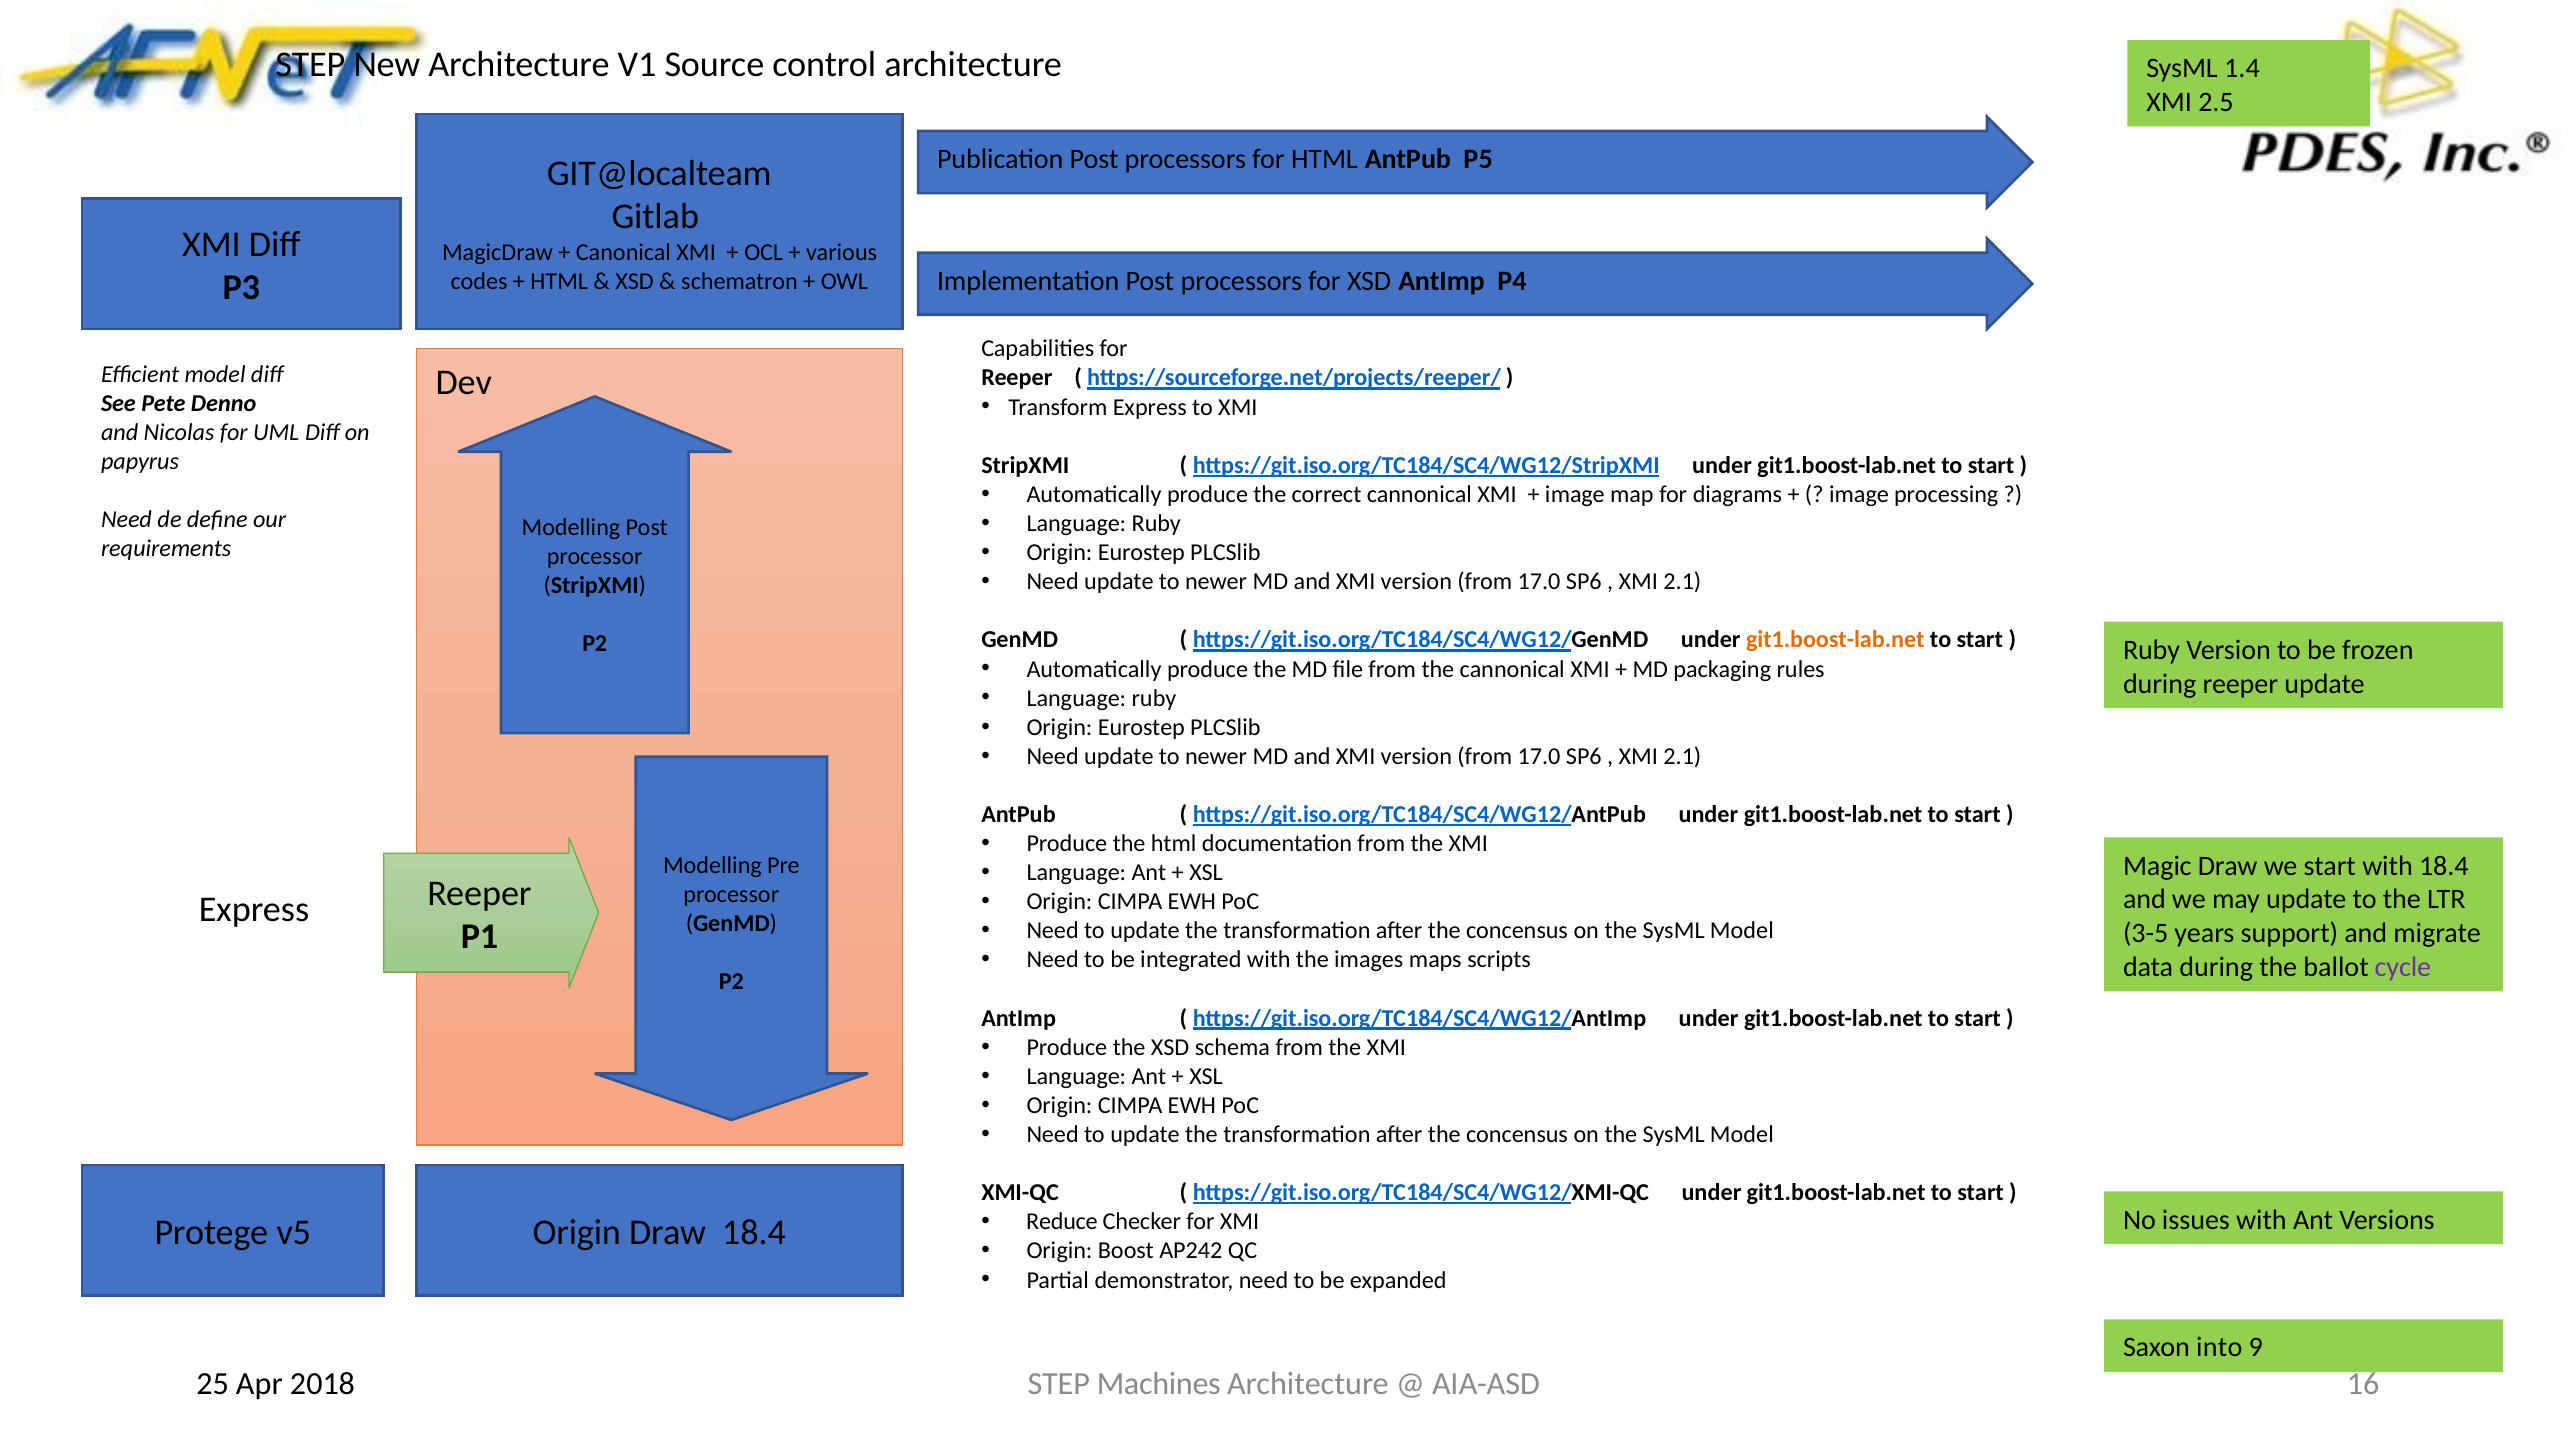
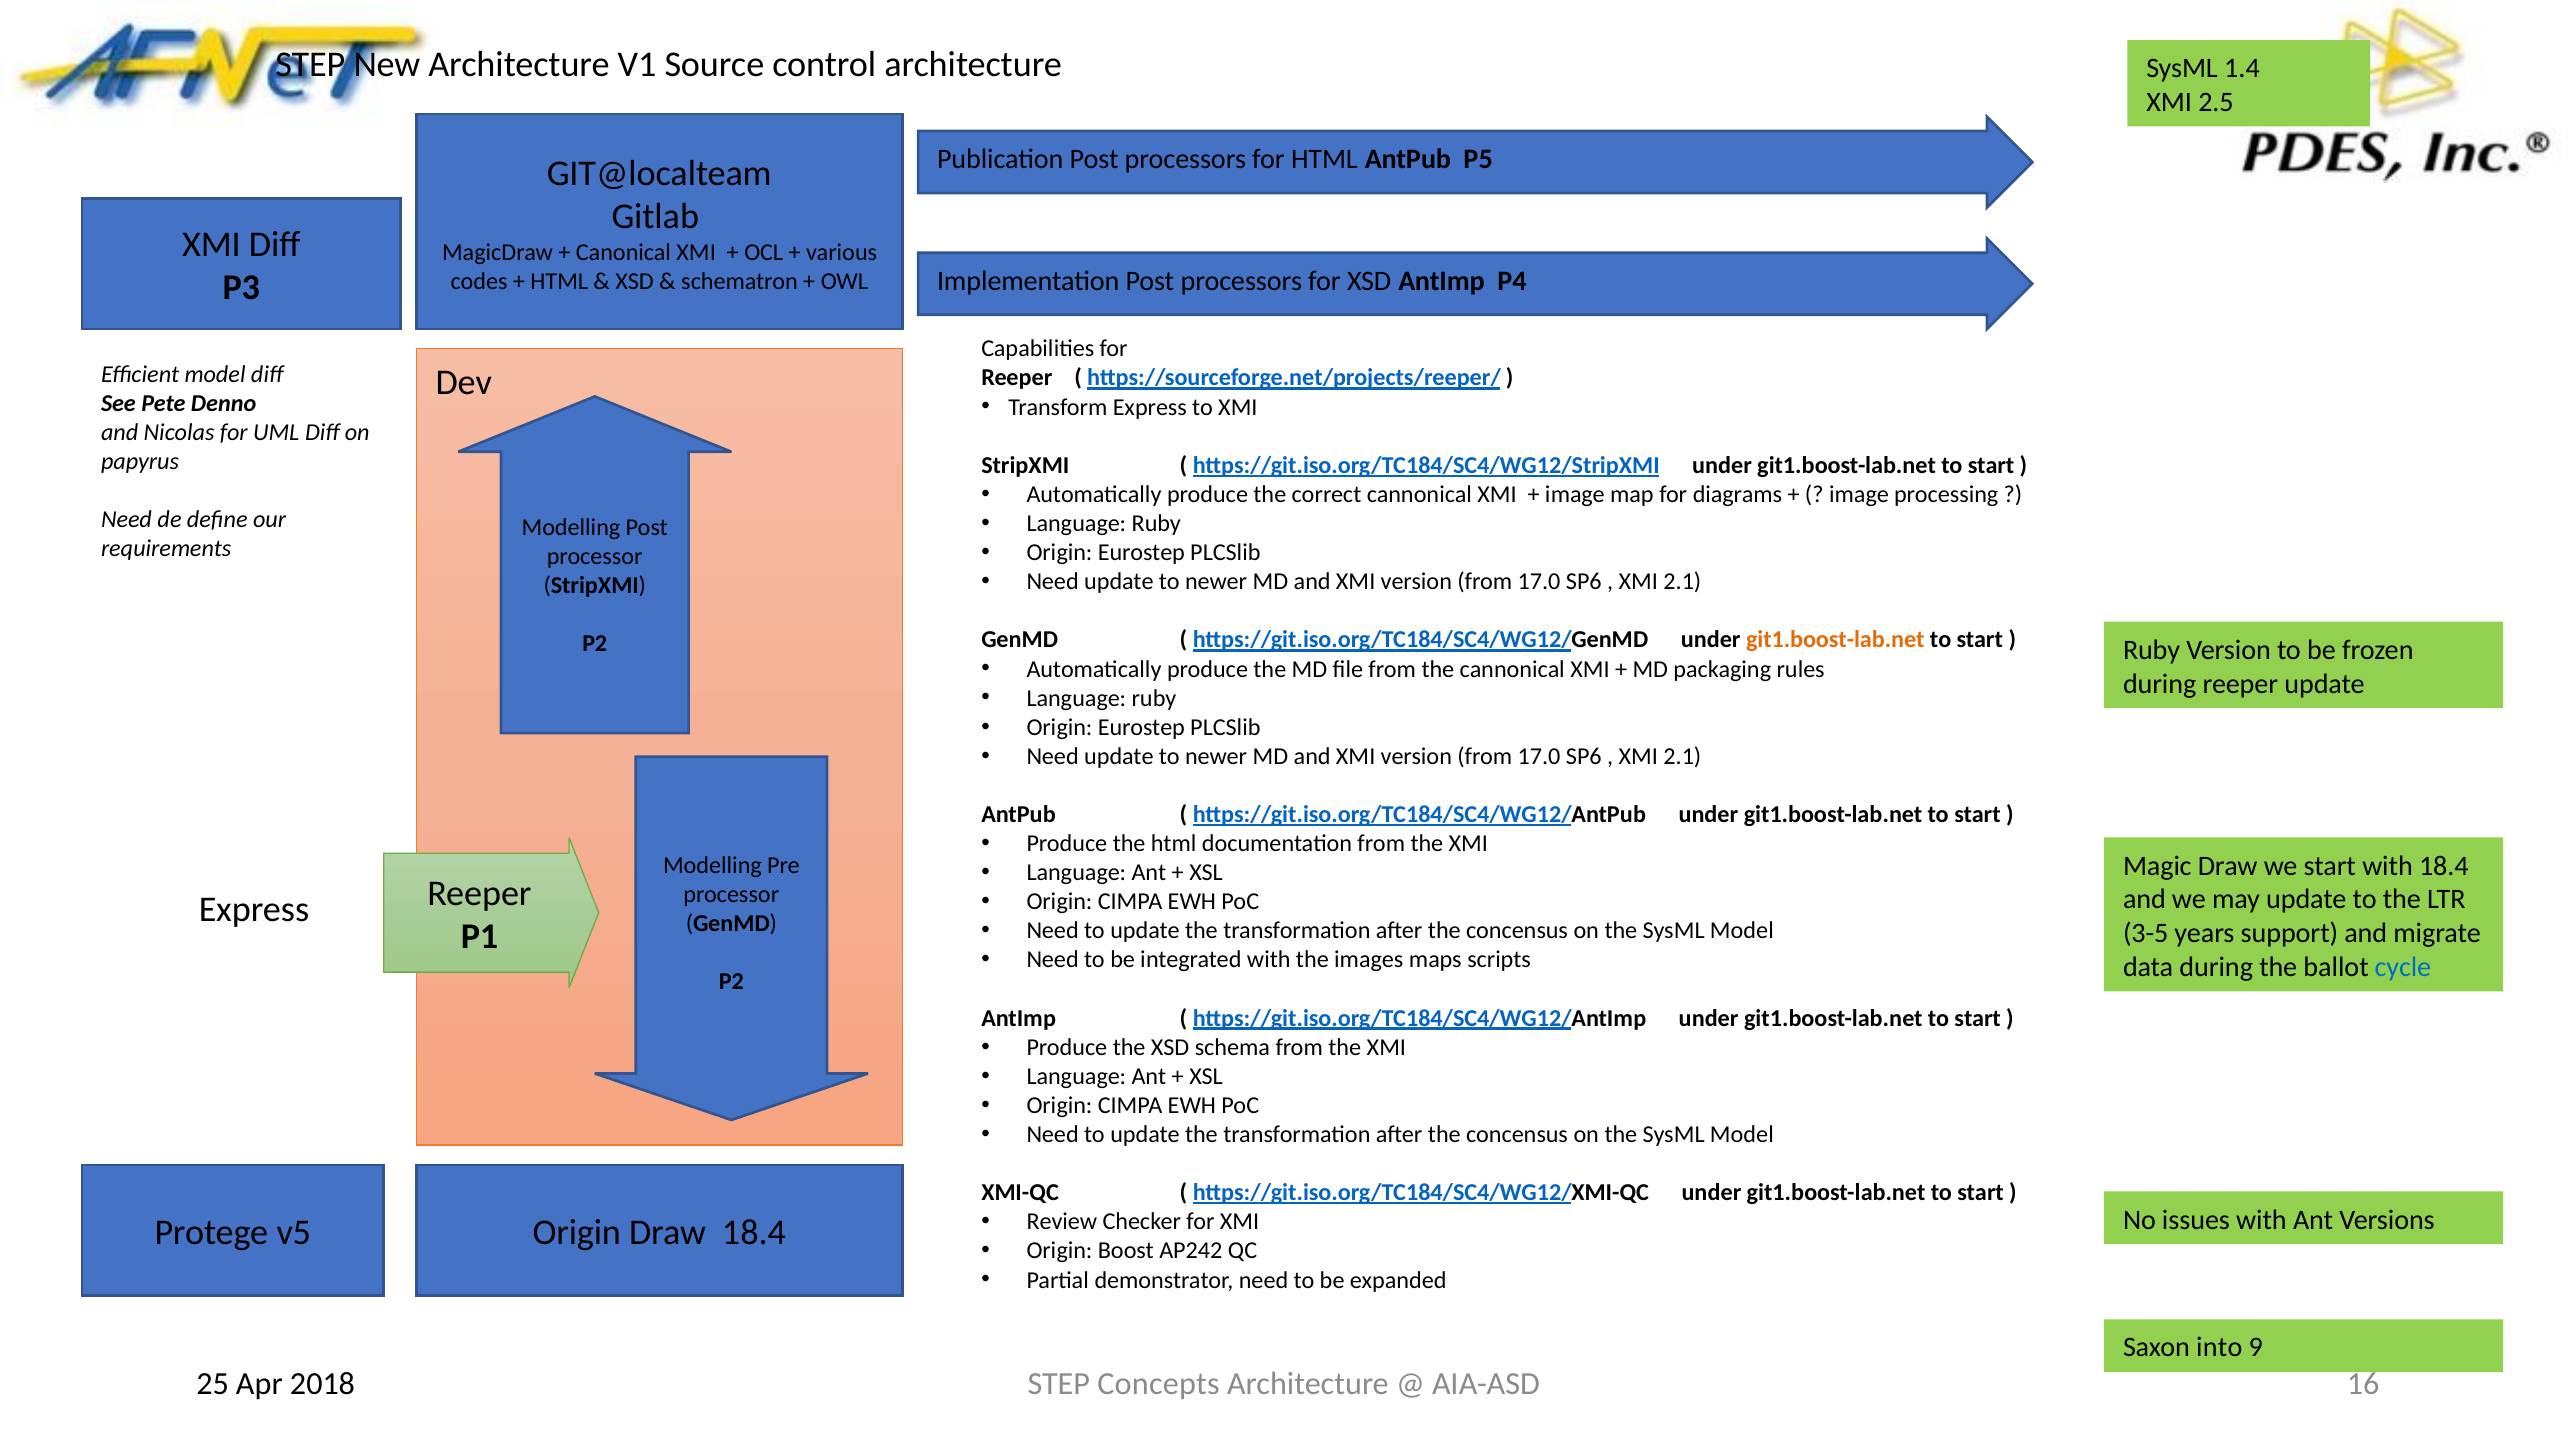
cycle colour: purple -> blue
Reduce: Reduce -> Review
Machines: Machines -> Concepts
